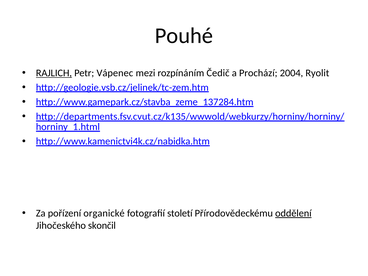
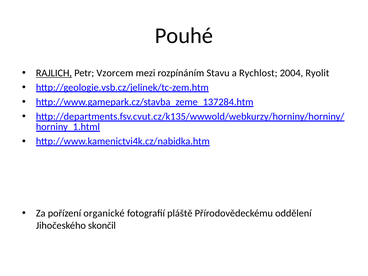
Vápenec: Vápenec -> Vzorcem
Čedič: Čedič -> Stavu
Prochází: Prochází -> Rychlost
století: století -> pláště
oddělení underline: present -> none
